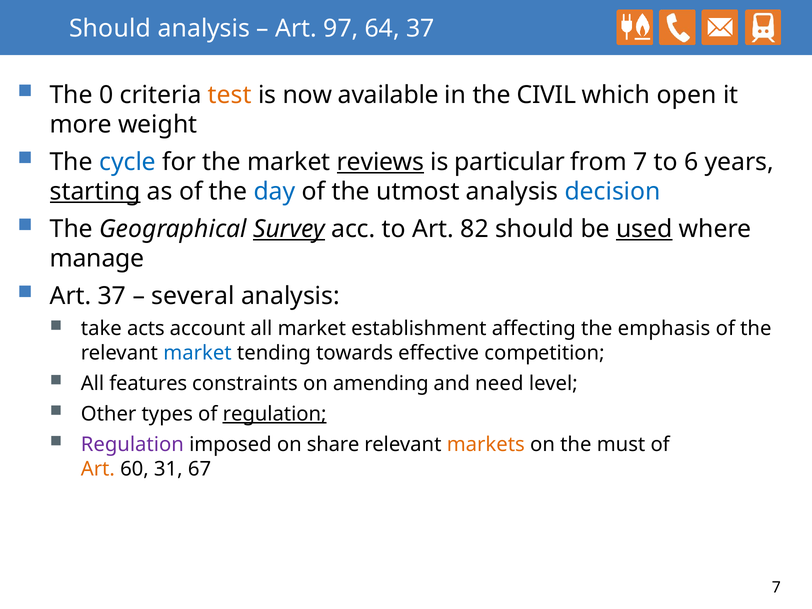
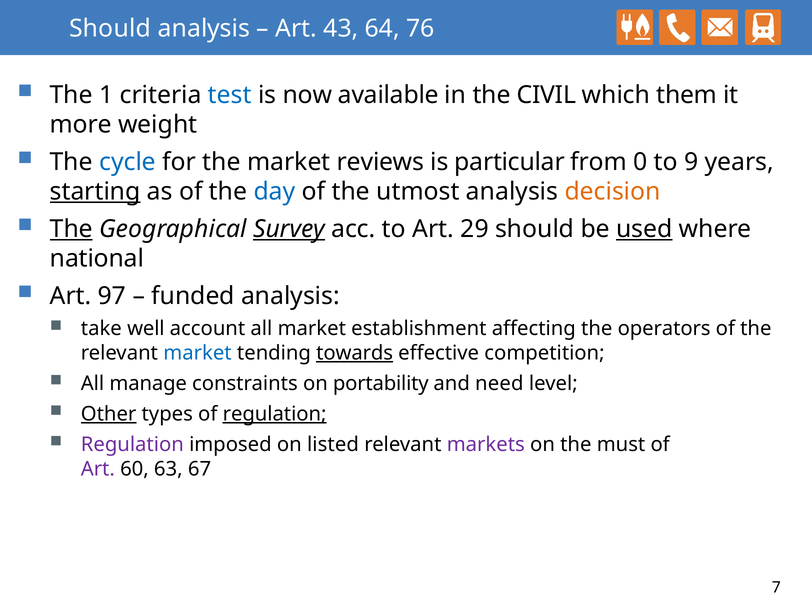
97: 97 -> 43
64 37: 37 -> 76
0: 0 -> 1
test colour: orange -> blue
open: open -> them
reviews underline: present -> none
from 7: 7 -> 0
6: 6 -> 9
decision colour: blue -> orange
The at (71, 229) underline: none -> present
82: 82 -> 29
manage: manage -> national
Art 37: 37 -> 97
several: several -> funded
acts: acts -> well
emphasis: emphasis -> operators
towards underline: none -> present
features: features -> manage
amending: amending -> portability
Other underline: none -> present
share: share -> listed
markets colour: orange -> purple
Art at (98, 469) colour: orange -> purple
31: 31 -> 63
